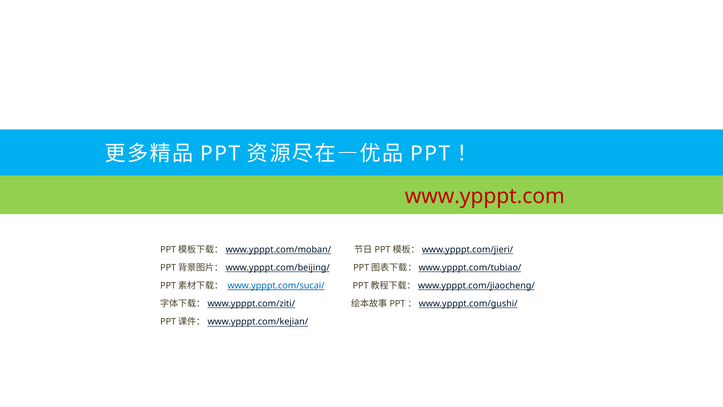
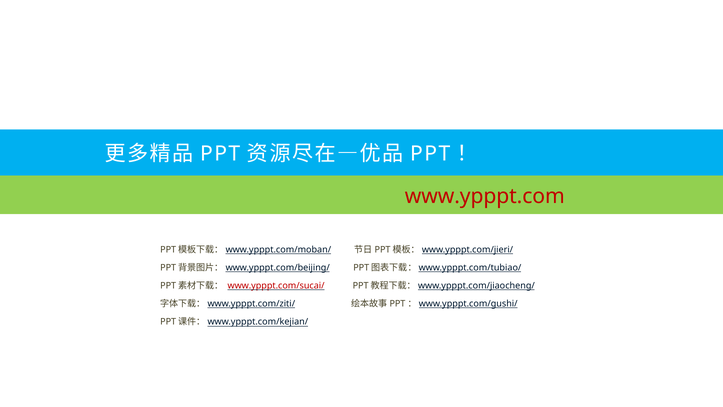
www.ypppt.com/sucai/ colour: blue -> red
